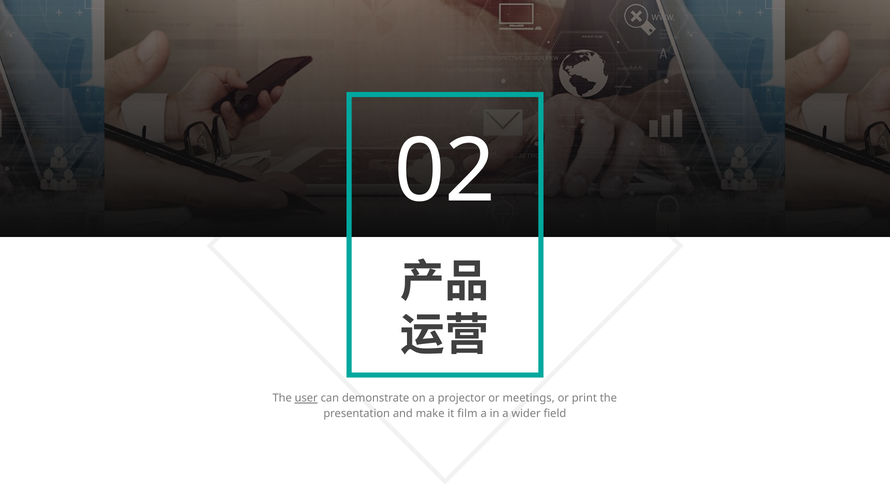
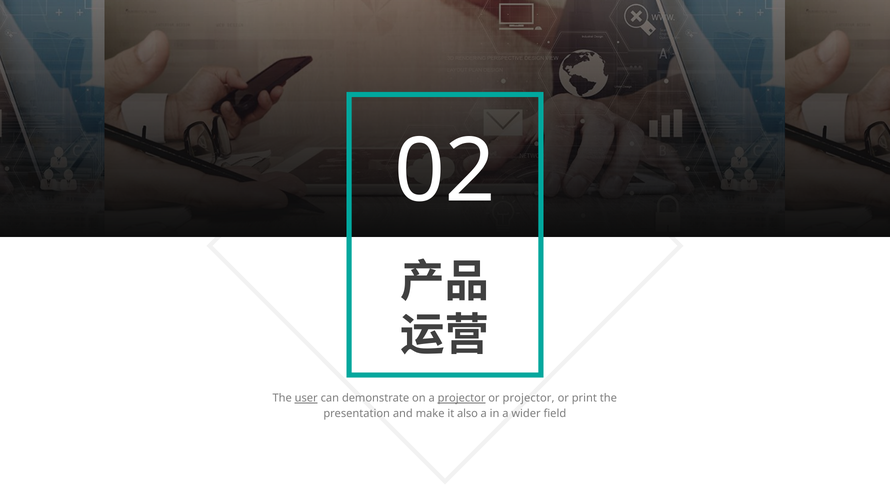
projector at (462, 398) underline: none -> present
or meetings: meetings -> projector
film: film -> also
